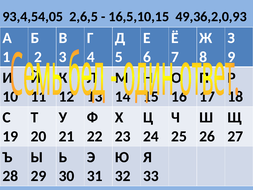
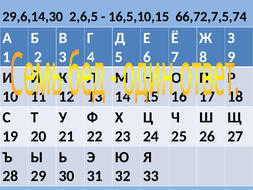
93,4,54,05: 93,4,54,05 -> 29,6,14,30
49,36,2,0,93: 49,36,2,0,93 -> 66,72,7,5,74
